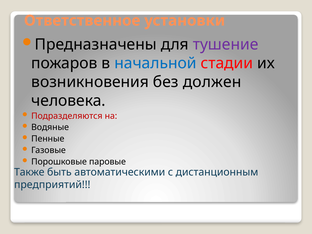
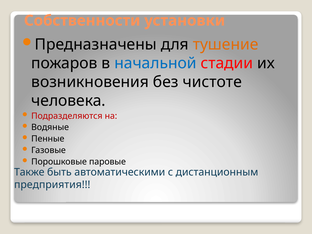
Ответственное: Ответственное -> Собственности
тушение colour: purple -> orange
должен: должен -> чистоте
предприятий: предприятий -> предприятия
